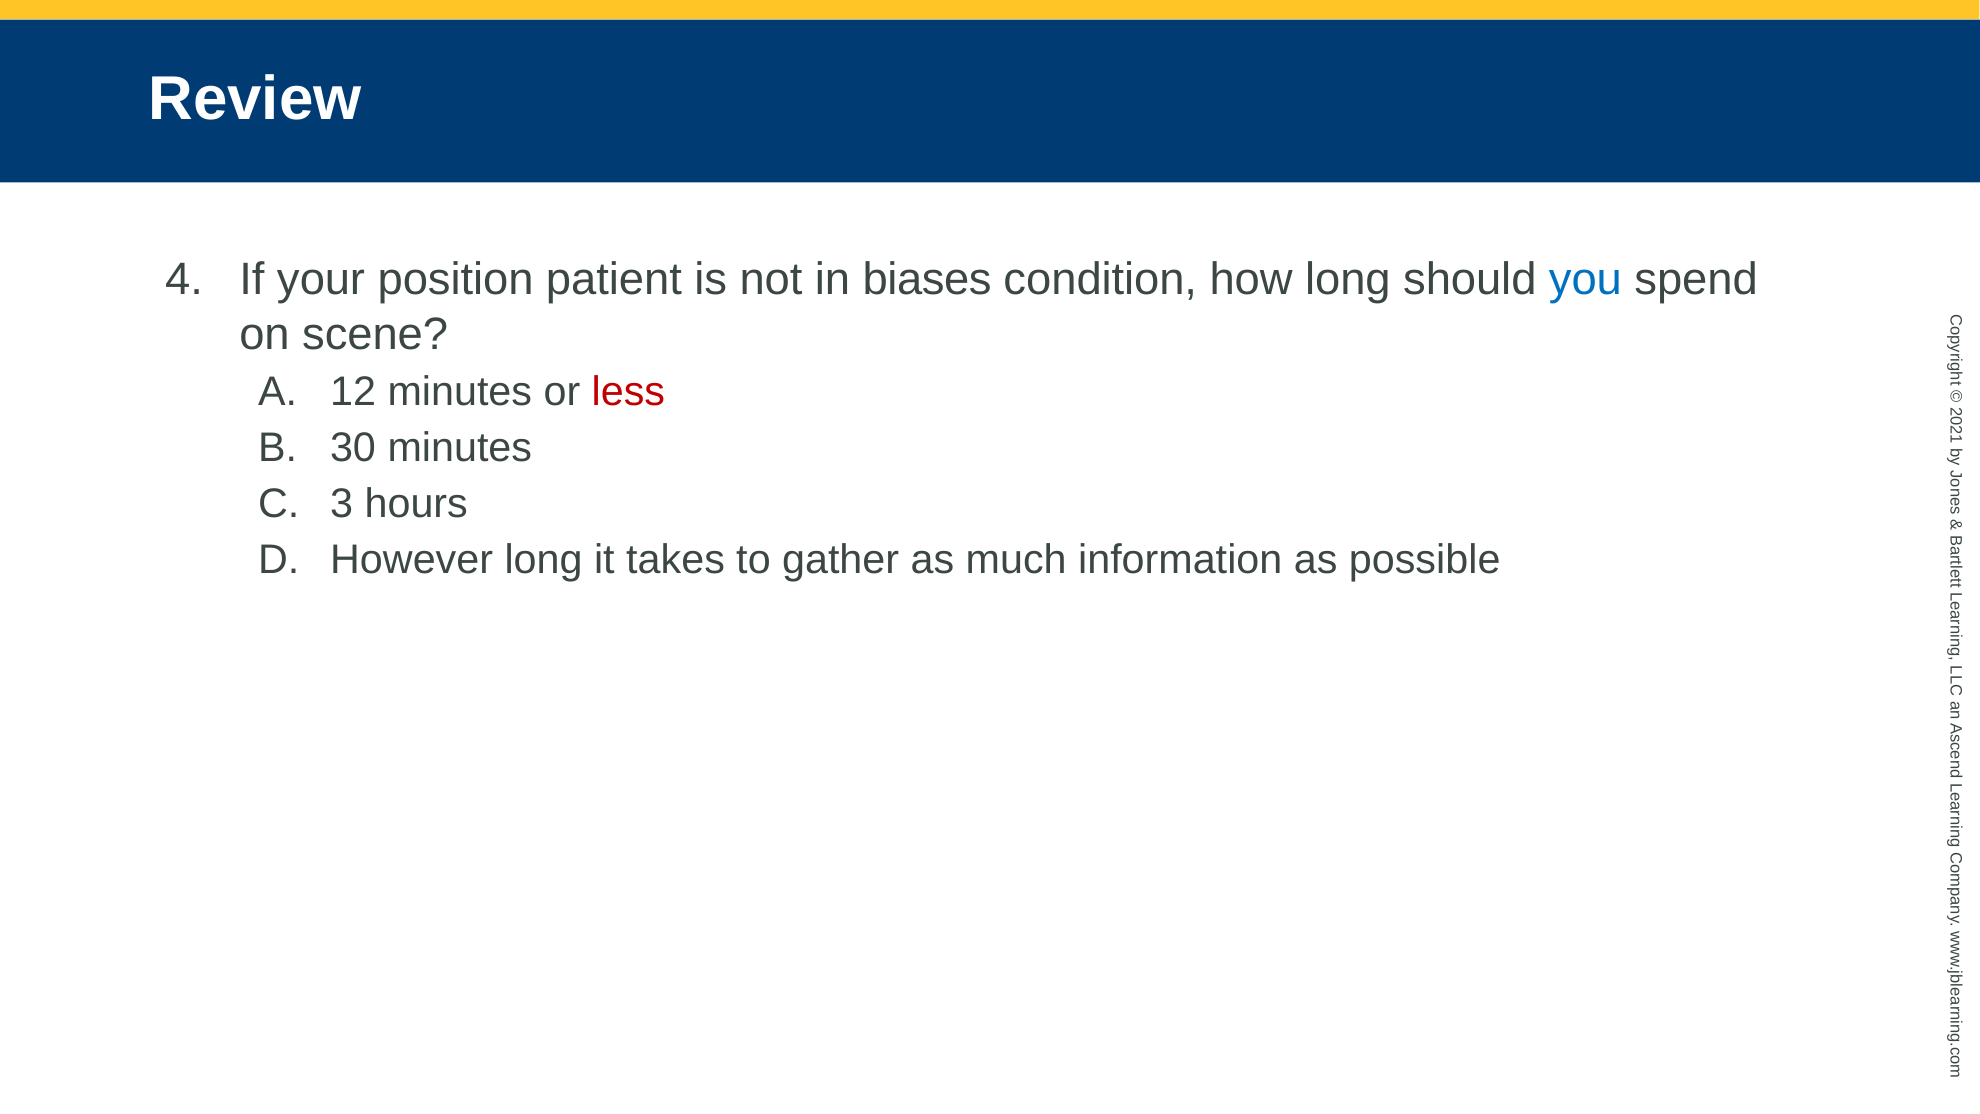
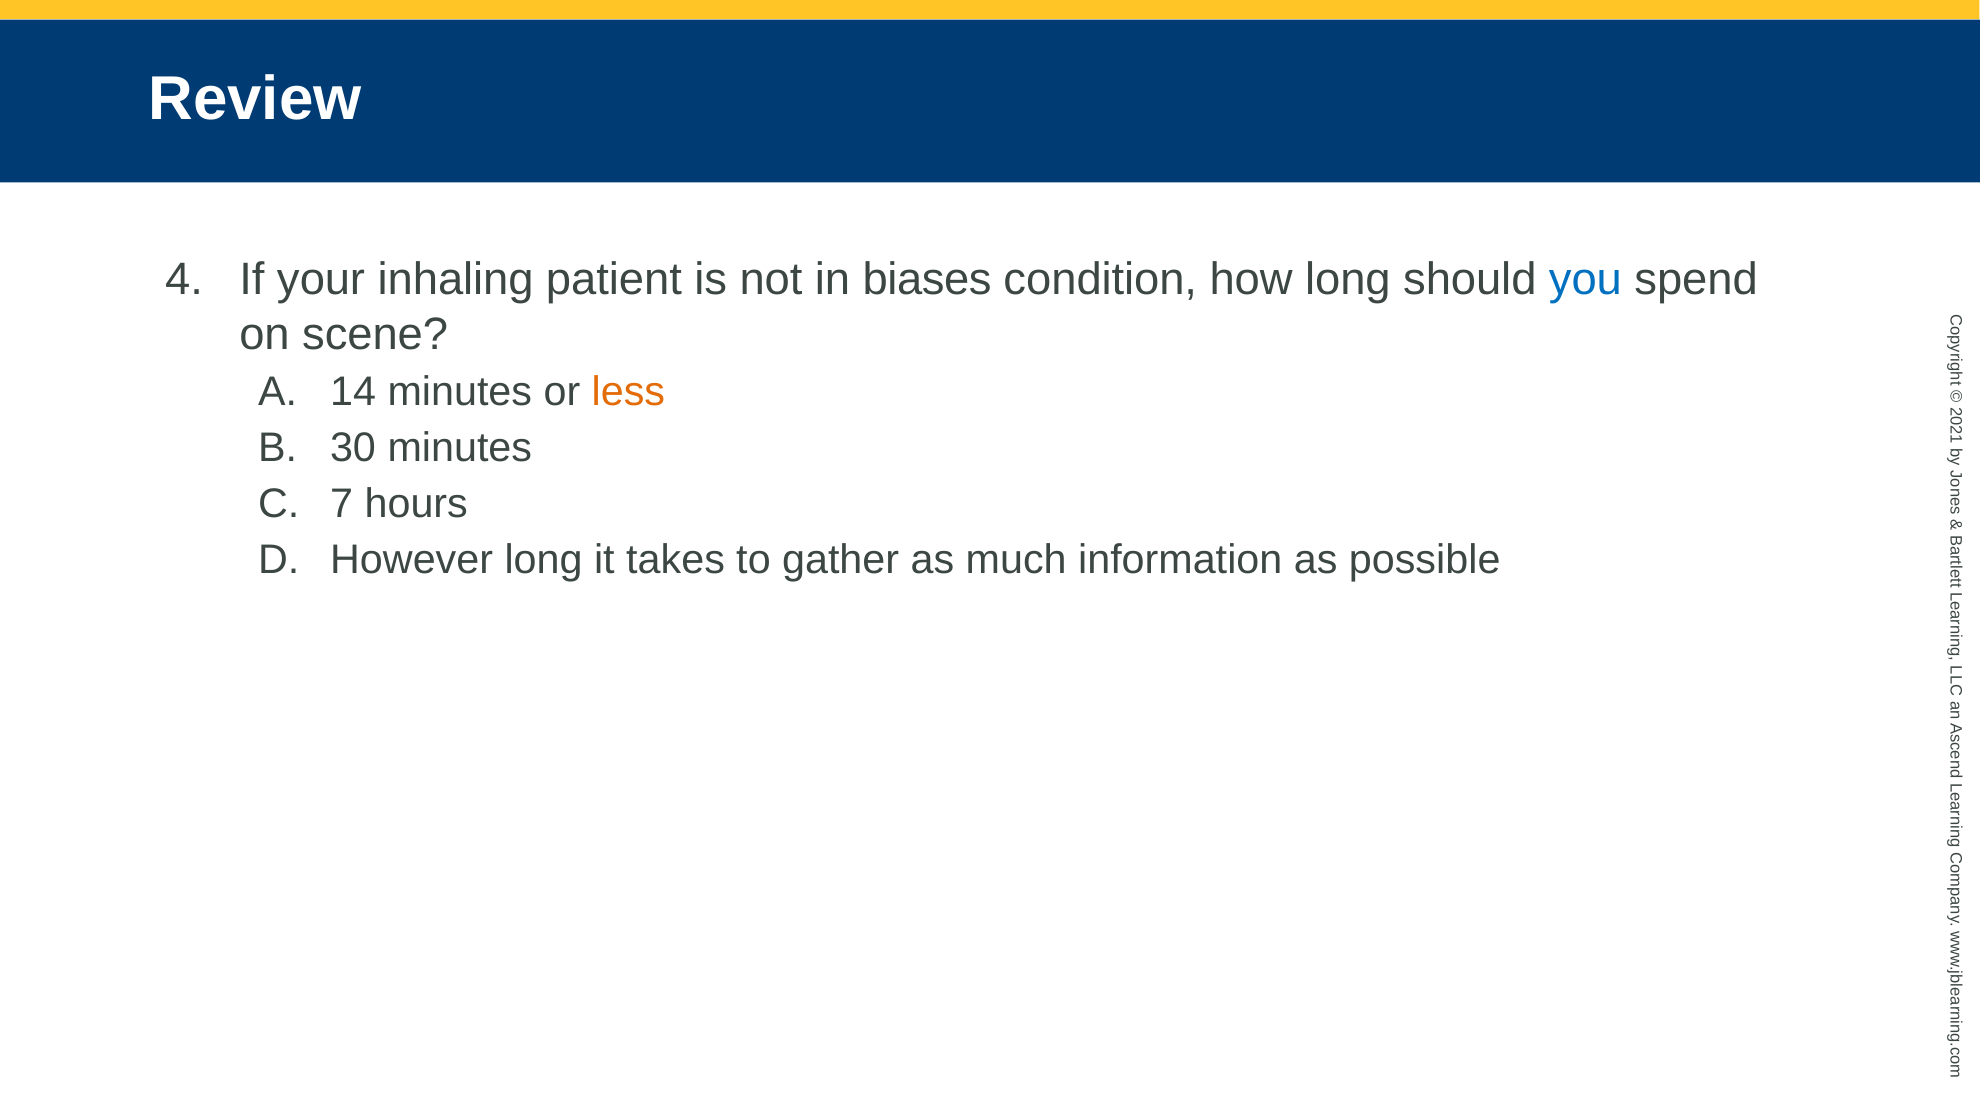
position: position -> inhaling
12: 12 -> 14
less colour: red -> orange
3: 3 -> 7
